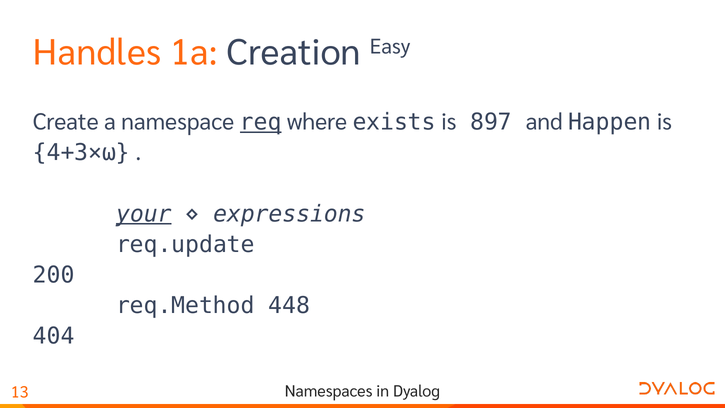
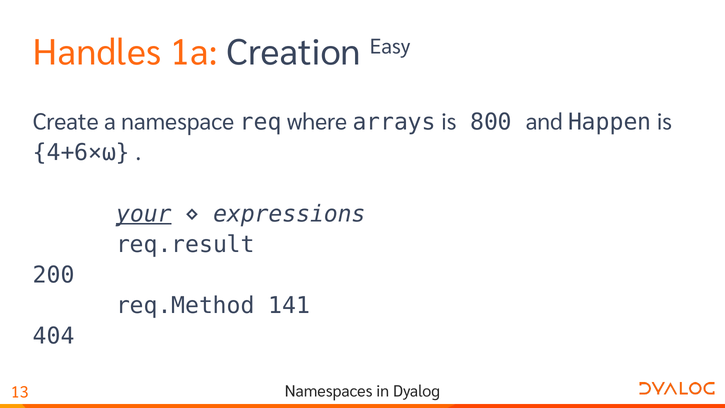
req underline: present -> none
exists: exists -> arrays
897: 897 -> 800
4+3×⍵: 4+3×⍵ -> 4+6×⍵
req.update: req.update -> req.result
448: 448 -> 141
